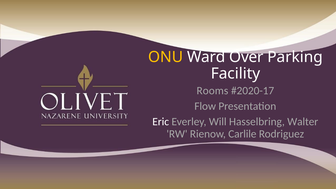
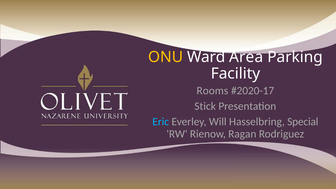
Over: Over -> Area
Flow: Flow -> Stick
Eric colour: white -> light blue
Walter: Walter -> Special
Carlile: Carlile -> Ragan
